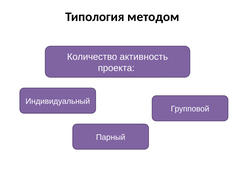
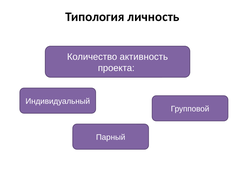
методом: методом -> личность
